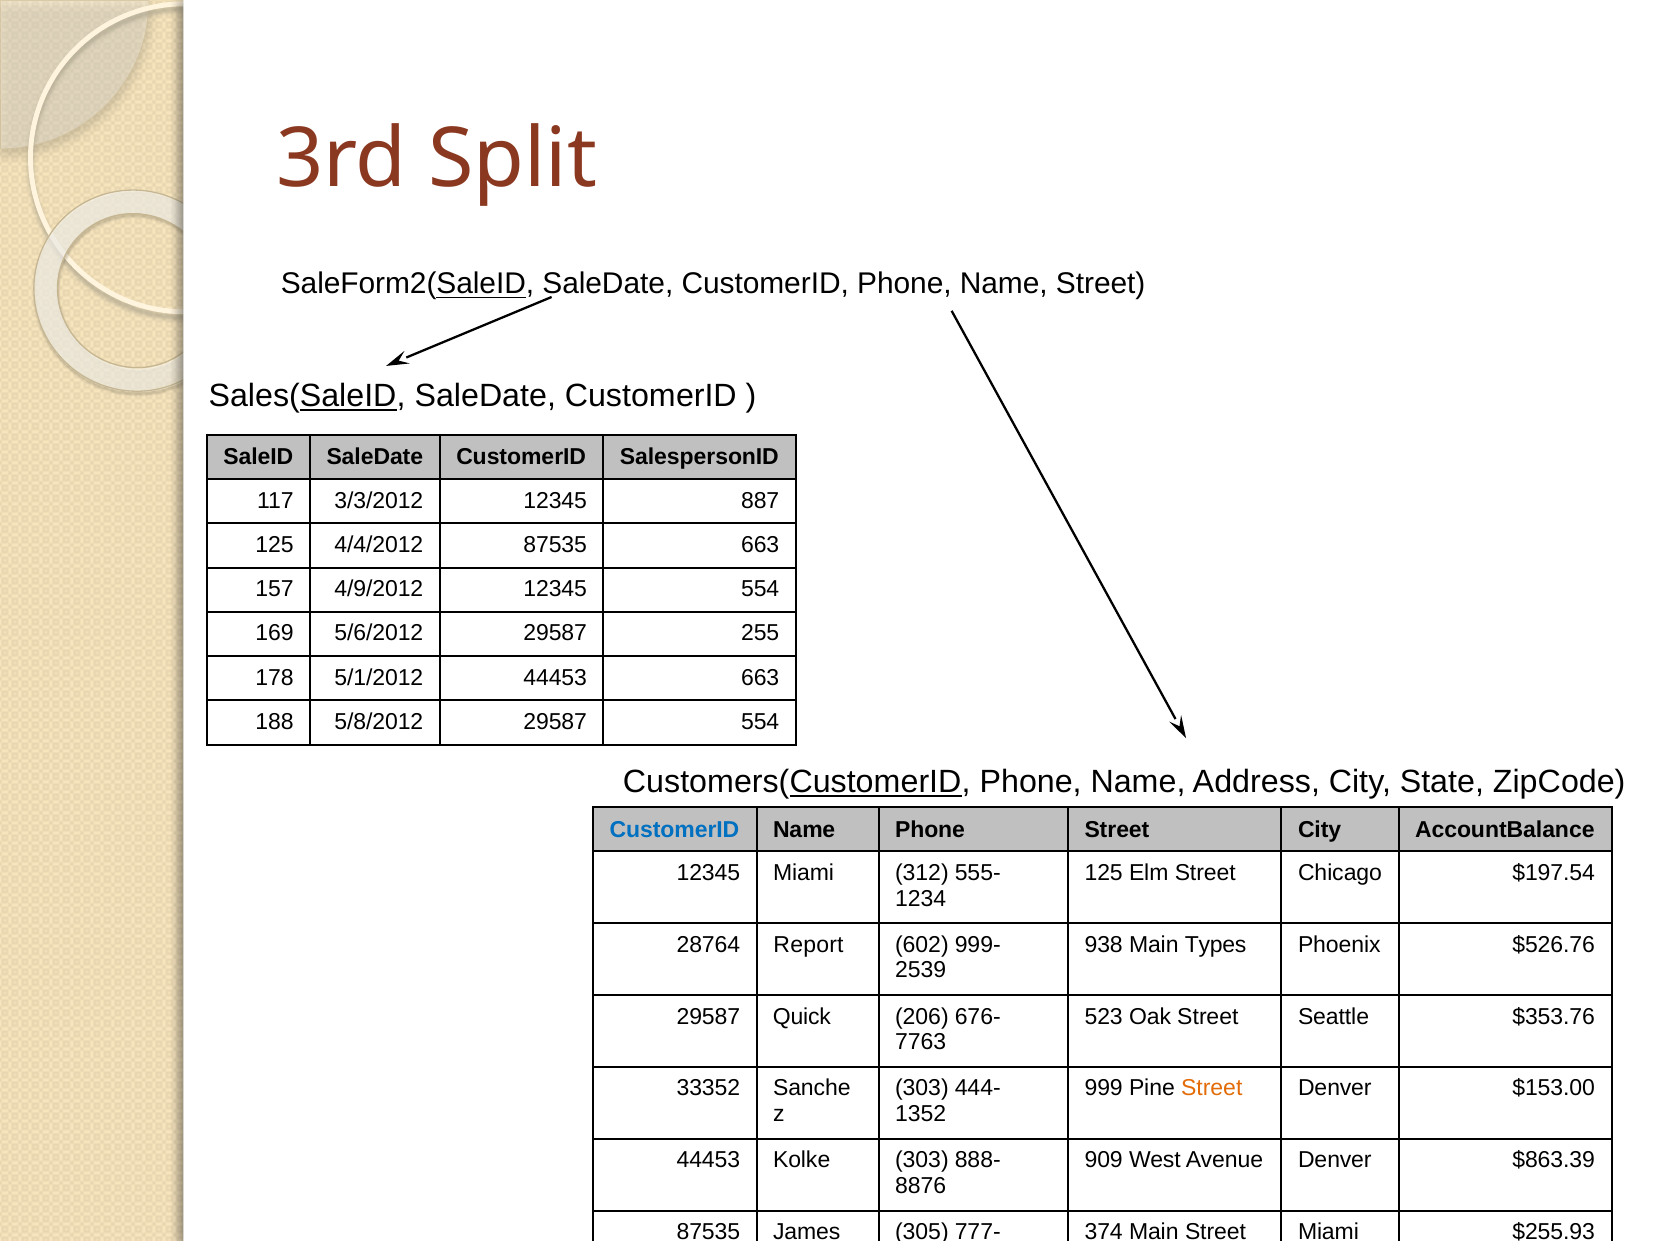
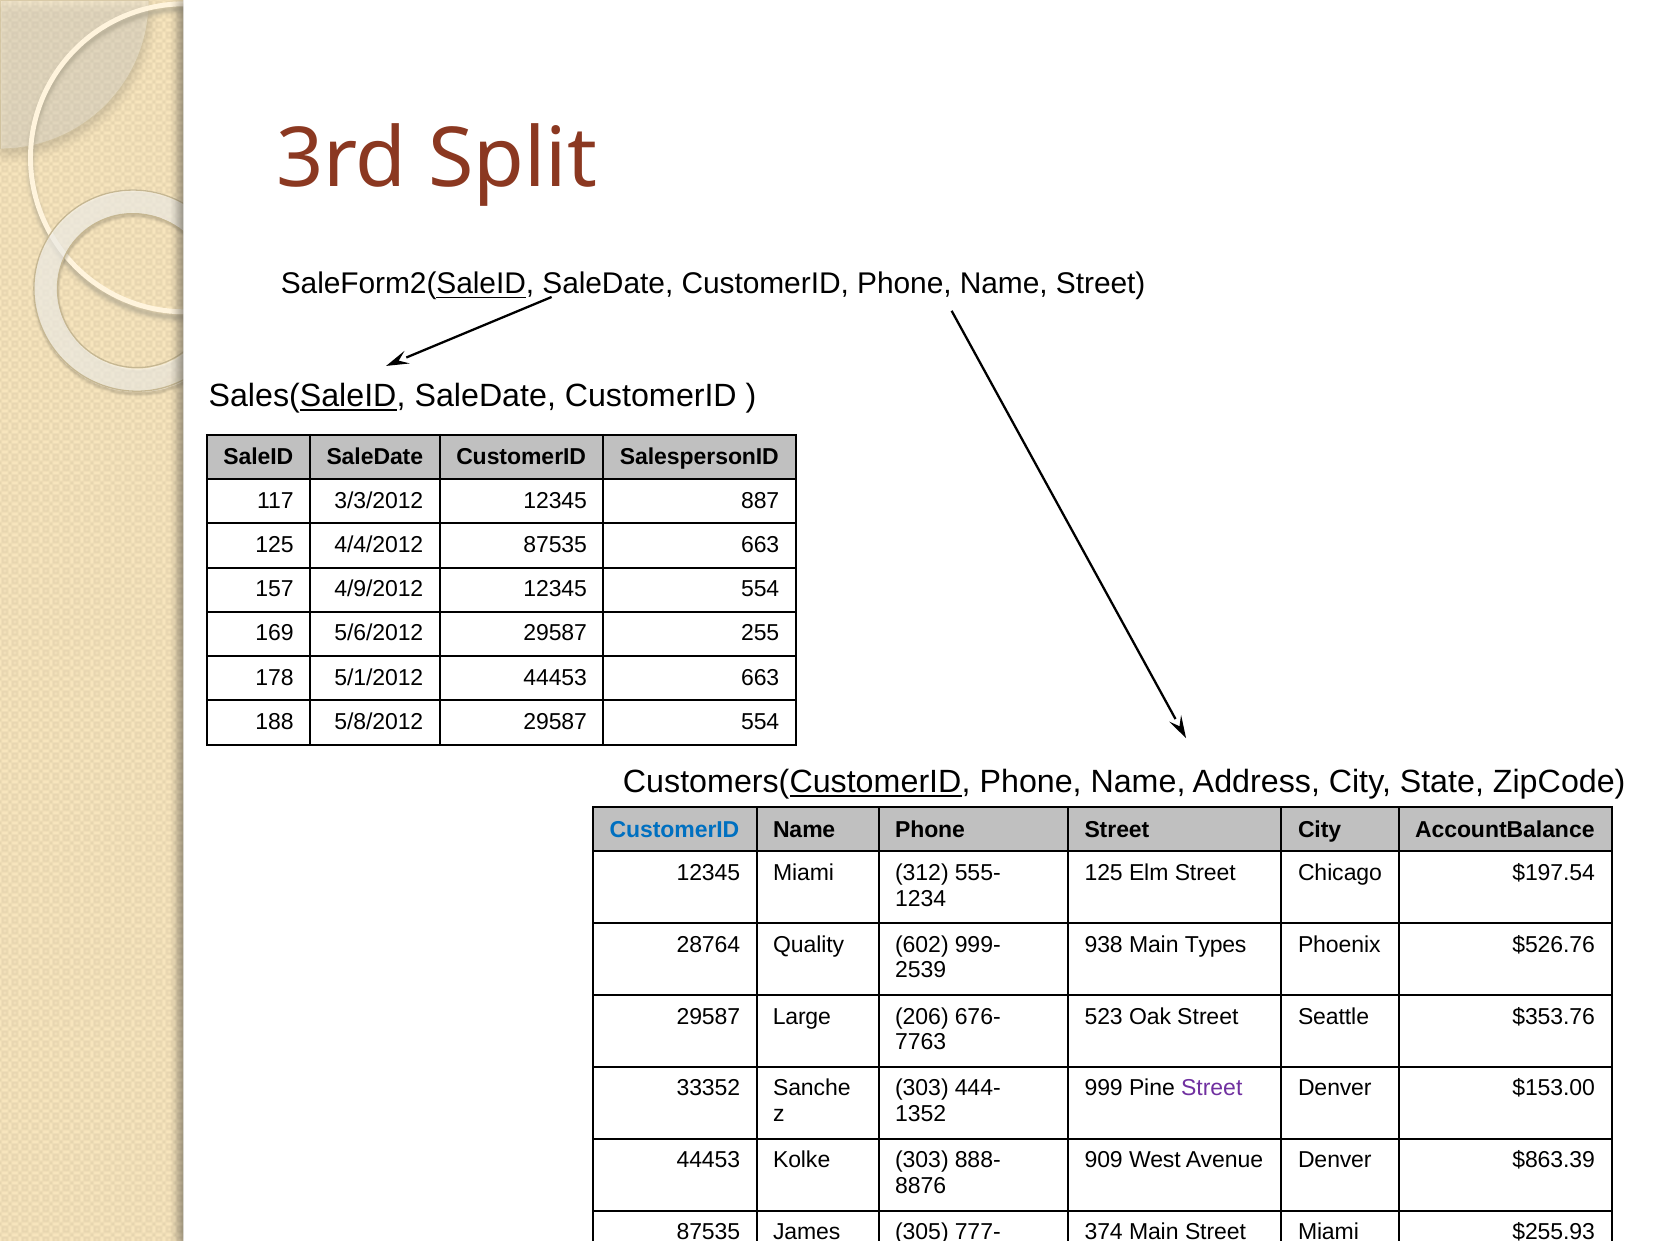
Report: Report -> Quality
Quick: Quick -> Large
Street at (1212, 1089) colour: orange -> purple
